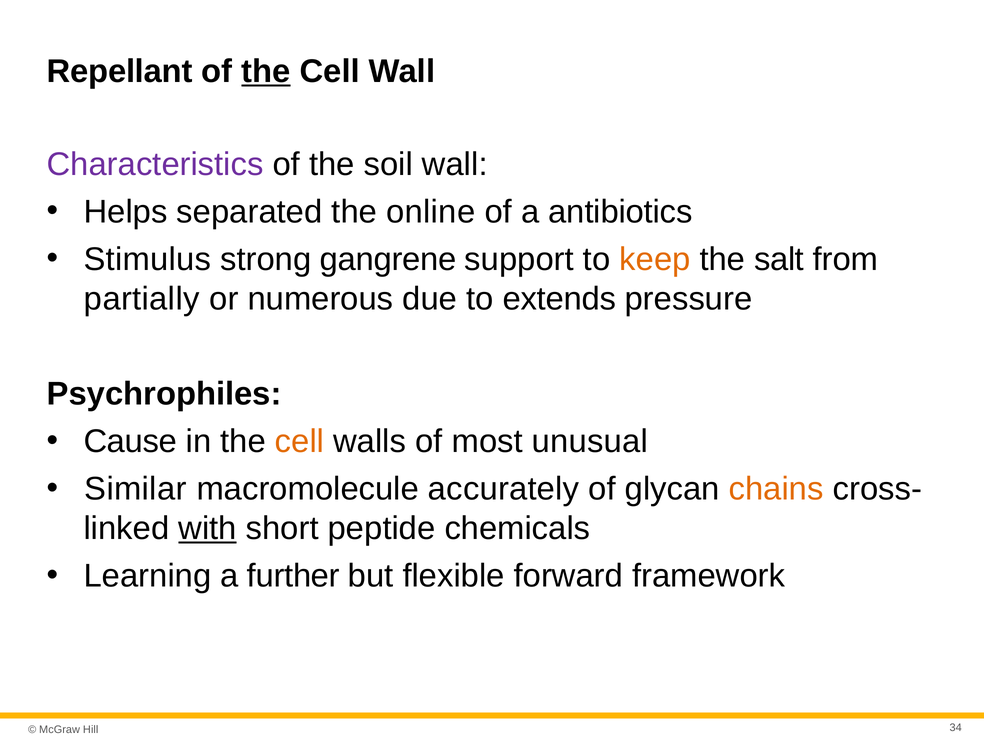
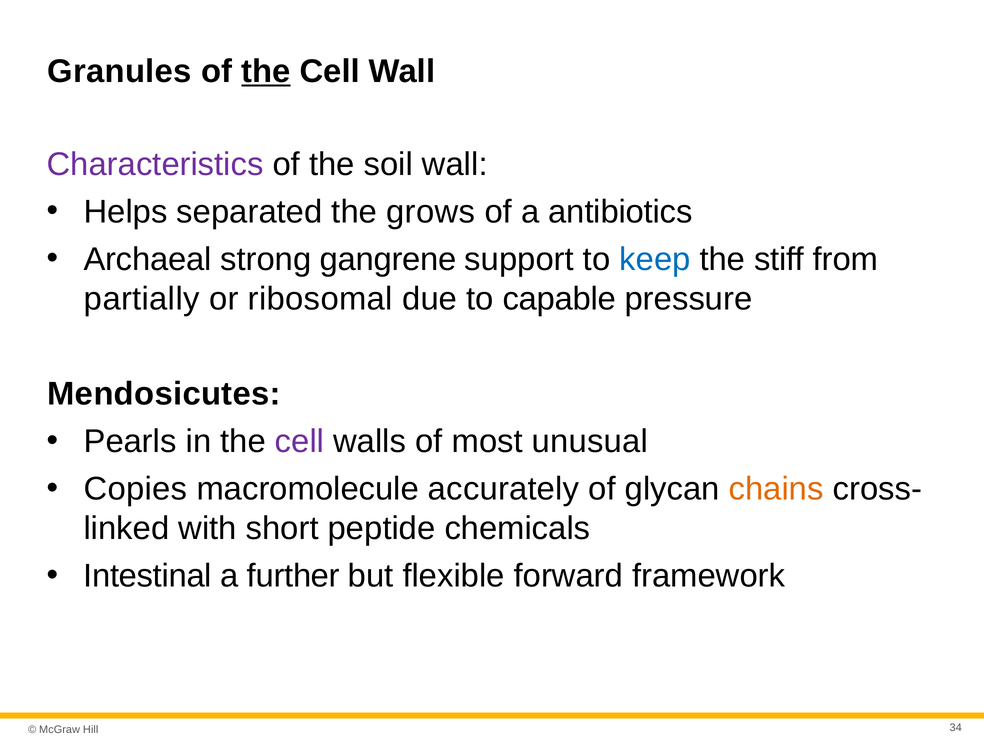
Repellant: Repellant -> Granules
online: online -> grows
Stimulus: Stimulus -> Archaeal
keep colour: orange -> blue
salt: salt -> stiff
numerous: numerous -> ribosomal
extends: extends -> capable
Psychrophiles: Psychrophiles -> Mendosicutes
Cause: Cause -> Pearls
cell at (300, 442) colour: orange -> purple
Similar: Similar -> Copies
with underline: present -> none
Learning: Learning -> Intestinal
